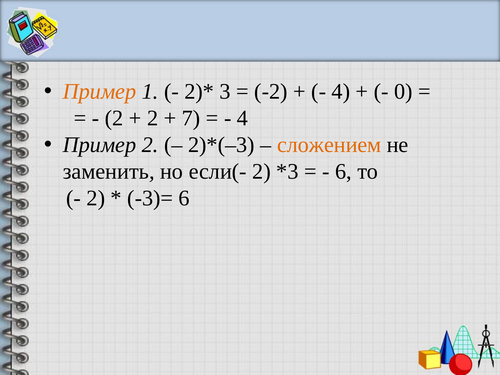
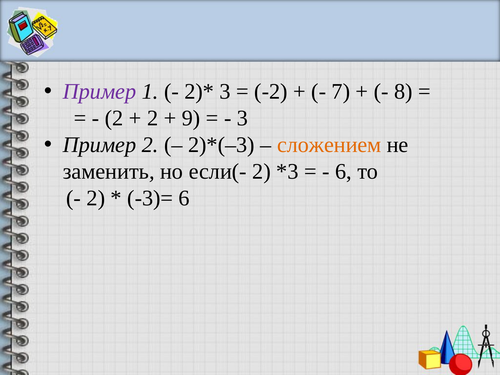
Пример at (100, 92) colour: orange -> purple
4 at (341, 92): 4 -> 7
0: 0 -> 8
7: 7 -> 9
4 at (242, 118): 4 -> 3
